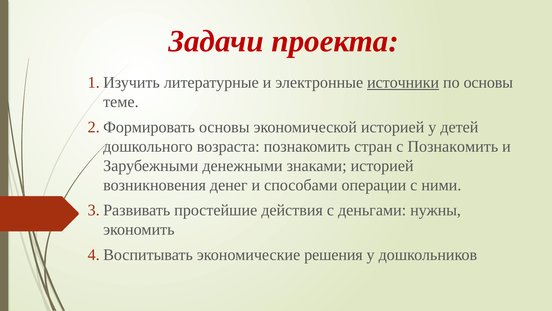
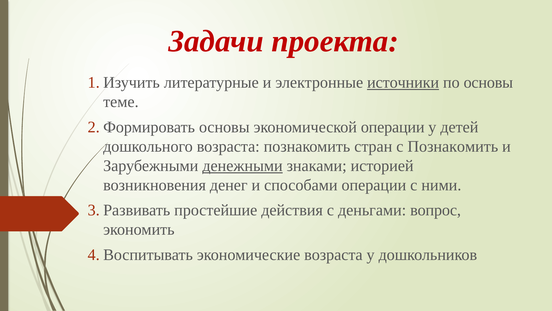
экономической историей: историей -> операции
денежными underline: none -> present
нужны: нужны -> вопрос
экономические решения: решения -> возраста
